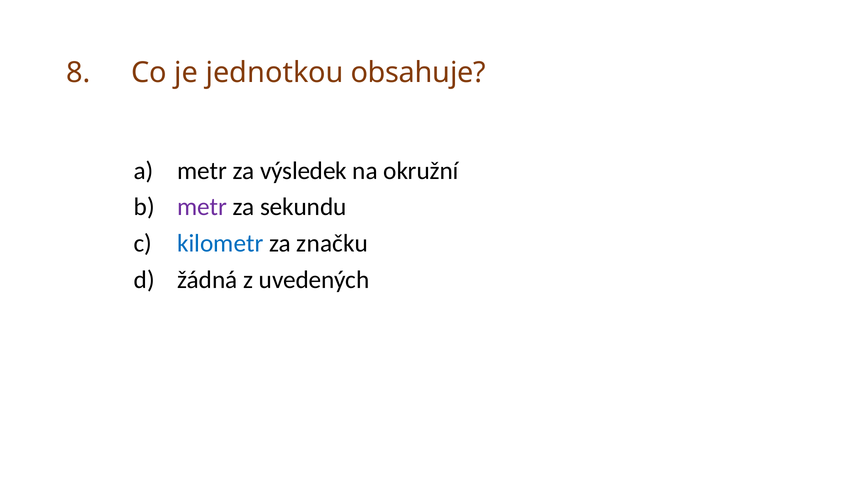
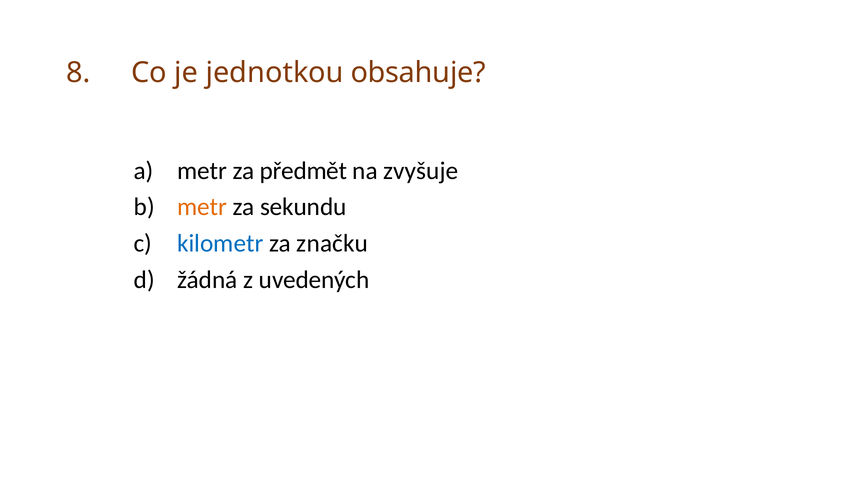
výsledek: výsledek -> předmět
okružní: okružní -> zvyšuje
metr at (202, 207) colour: purple -> orange
